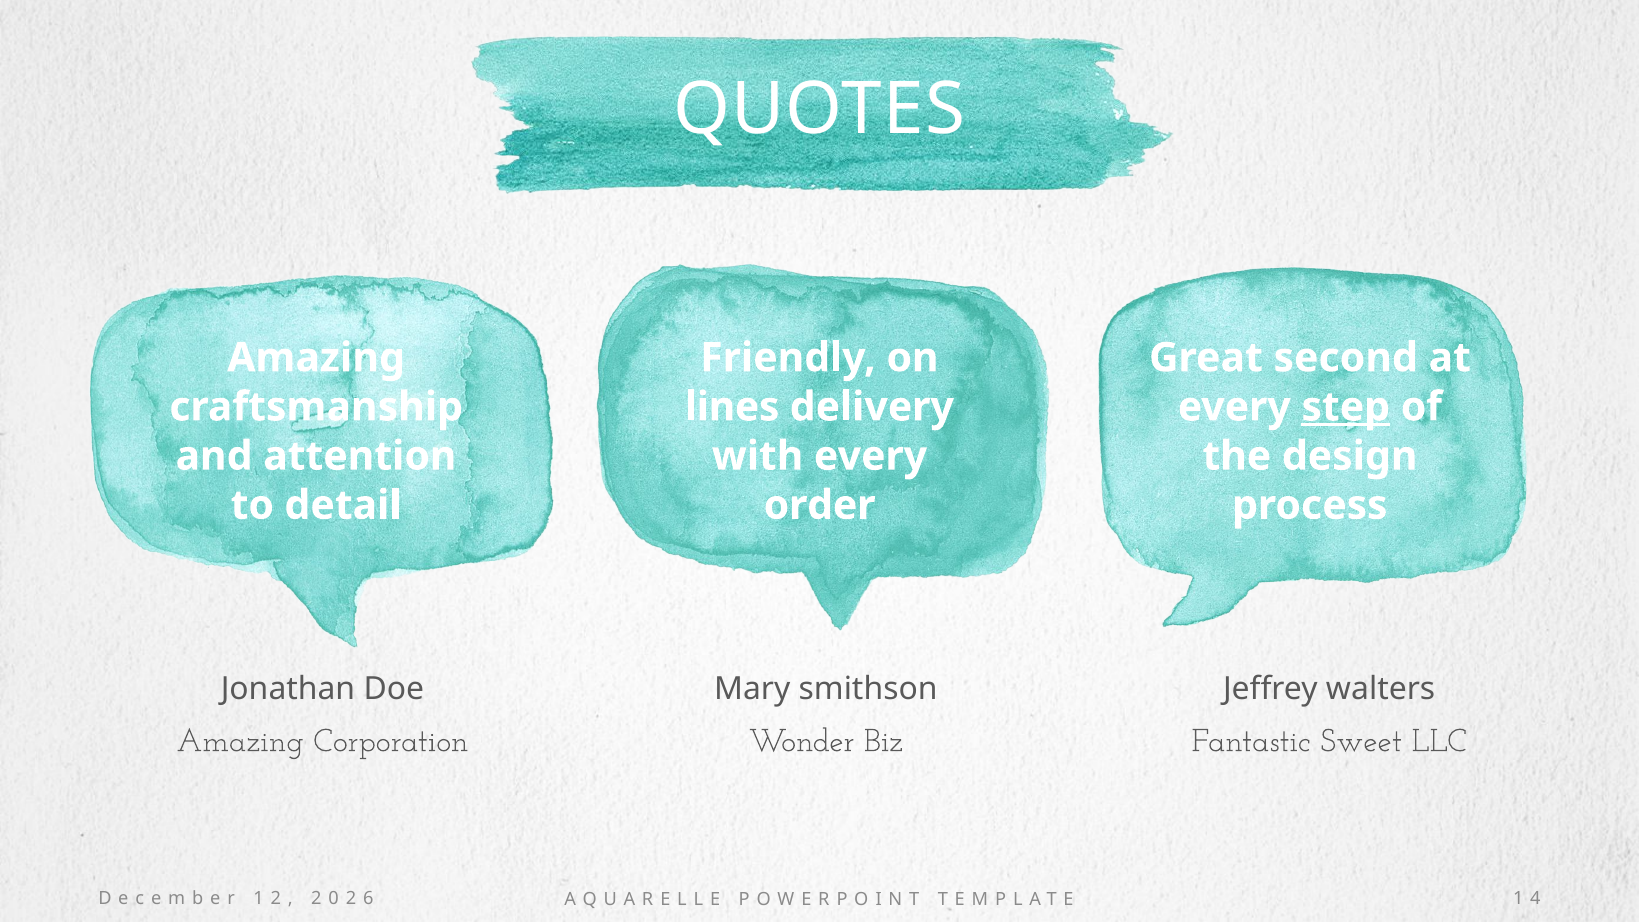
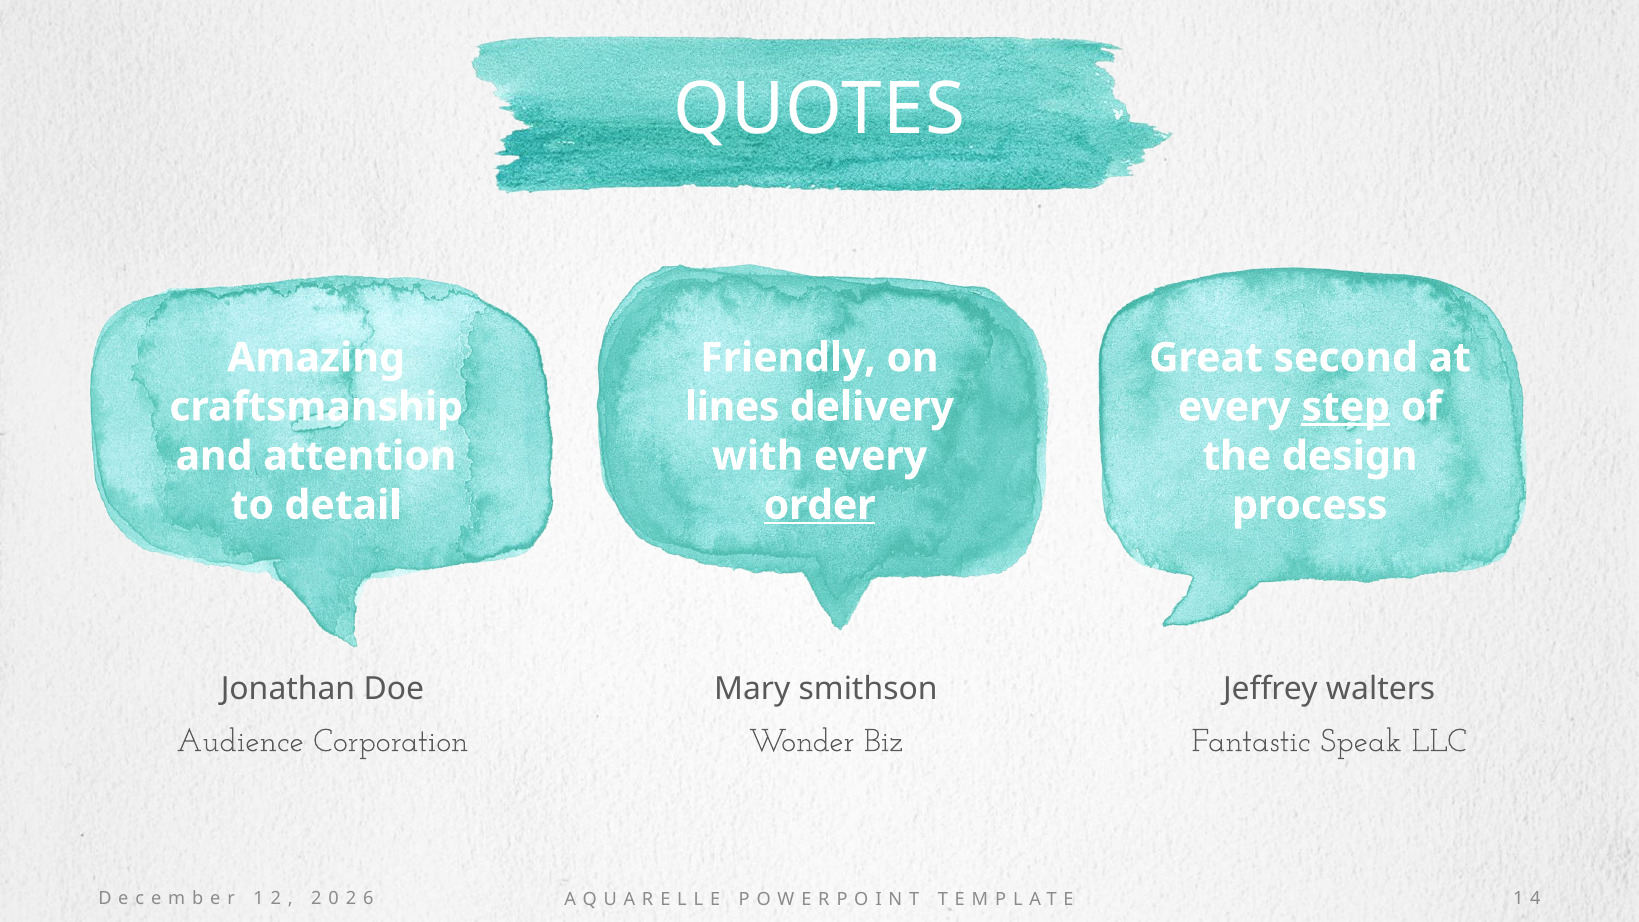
order underline: none -> present
Amazing at (240, 741): Amazing -> Audience
Sweet: Sweet -> Speak
